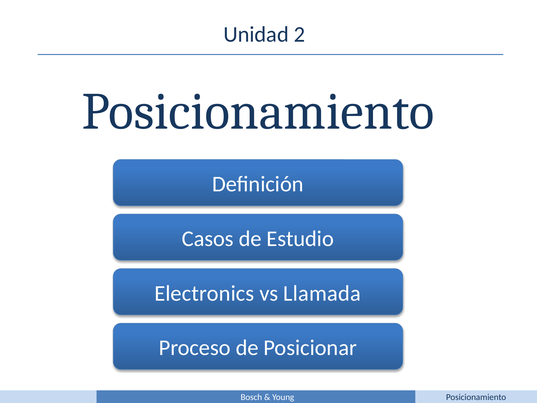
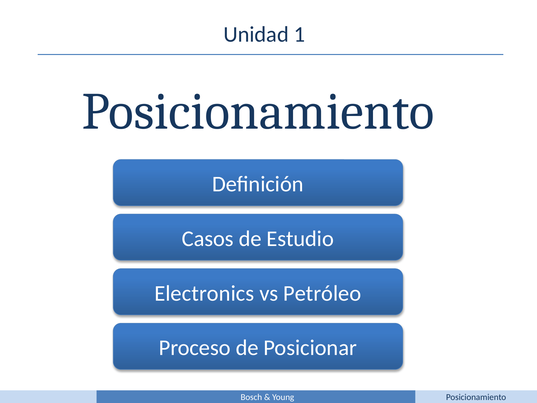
2: 2 -> 1
Llamada: Llamada -> Petróleo
